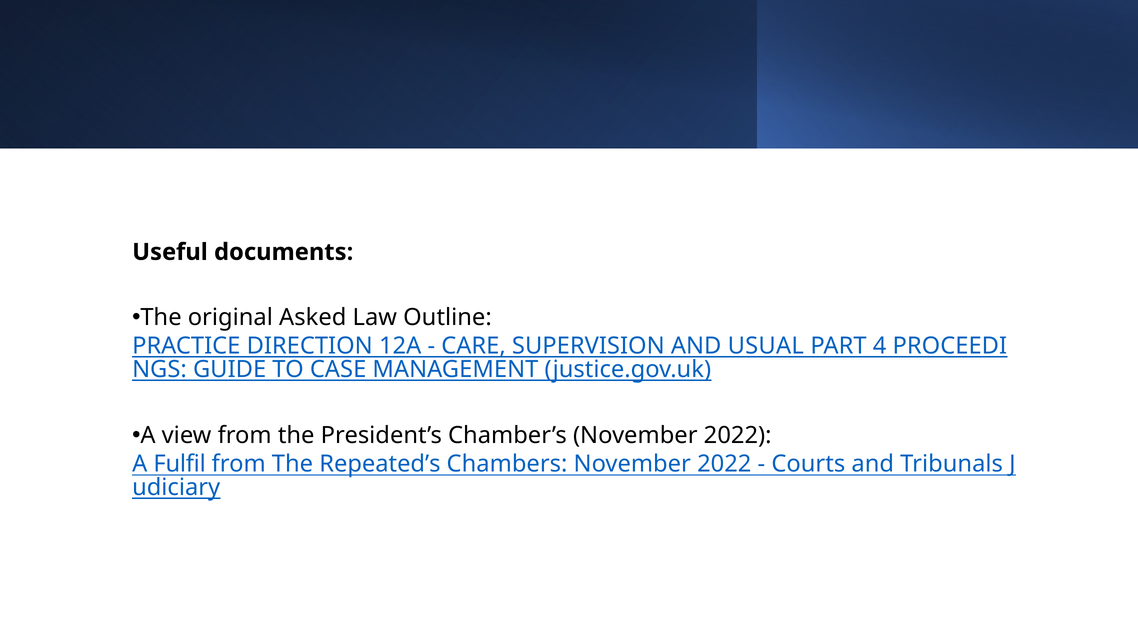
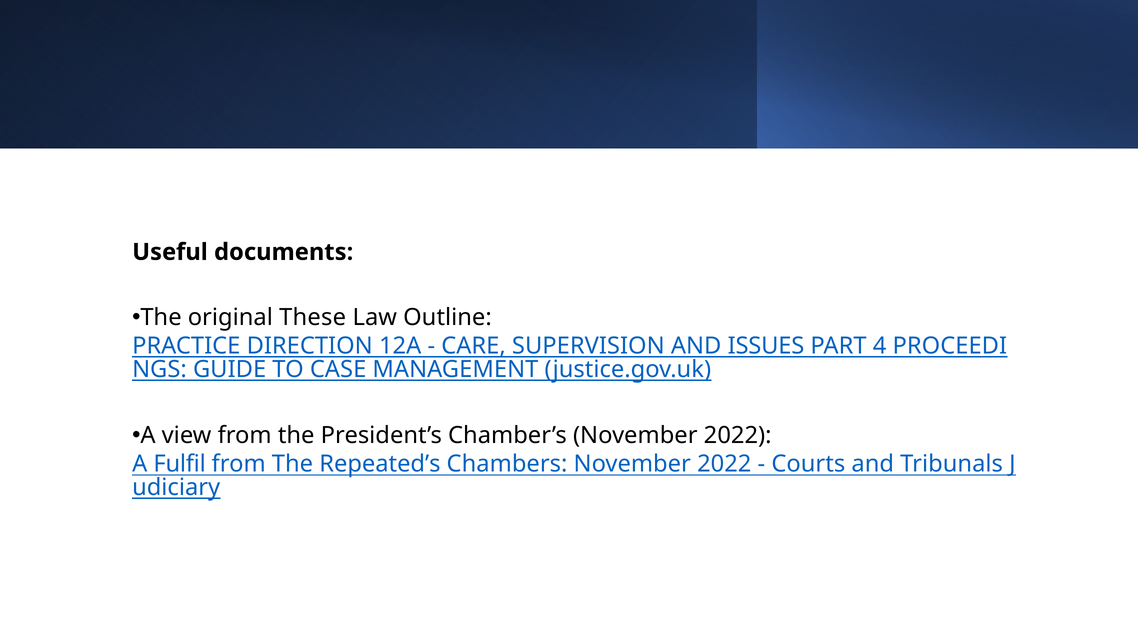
Asked: Asked -> These
USUAL: USUAL -> ISSUES
